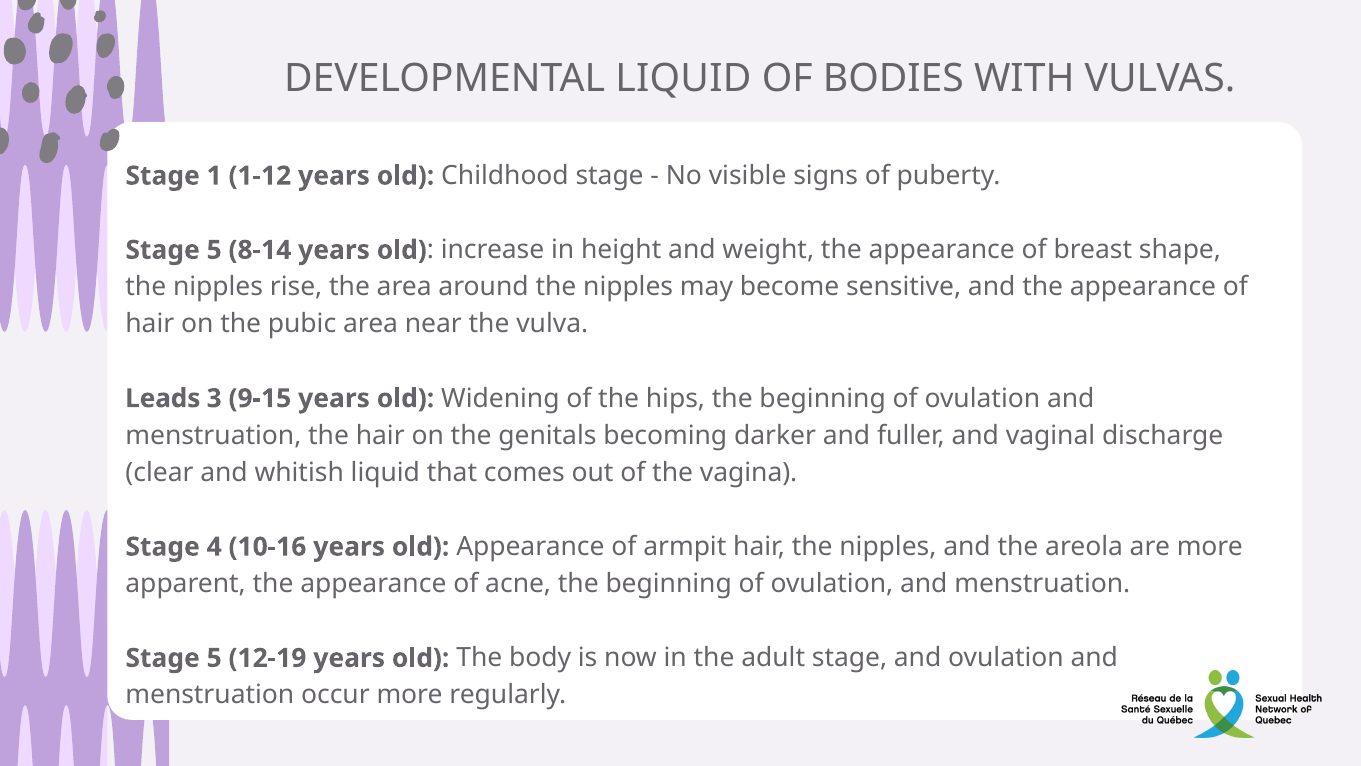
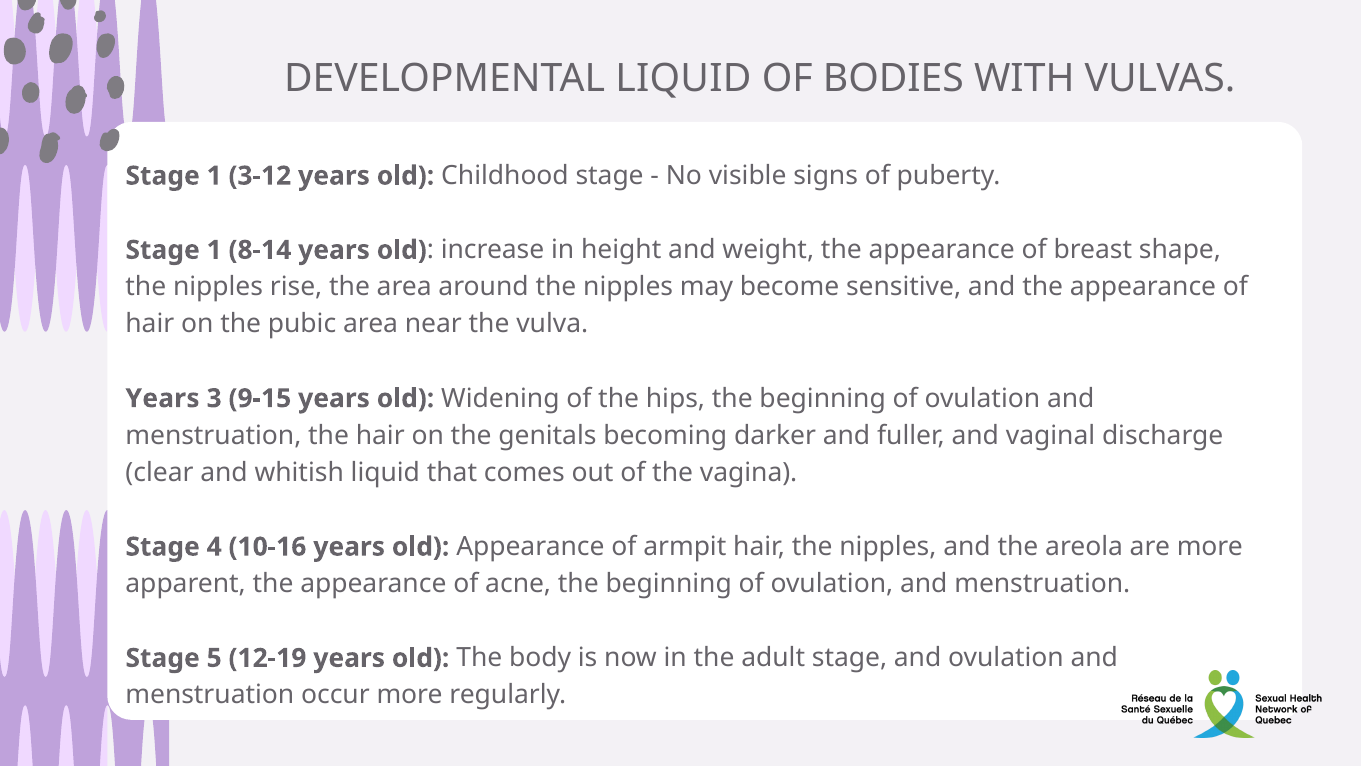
1-12: 1-12 -> 3-12
5 at (214, 250): 5 -> 1
Leads at (163, 398): Leads -> Years
